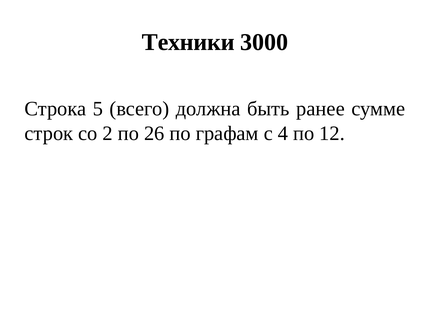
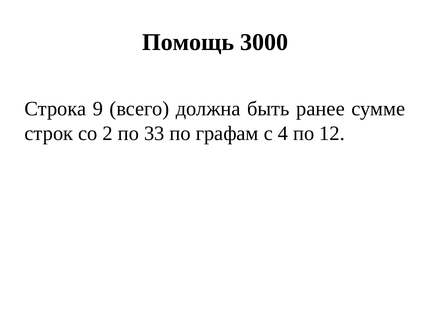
Техники: Техники -> Помощь
5: 5 -> 9
26: 26 -> 33
